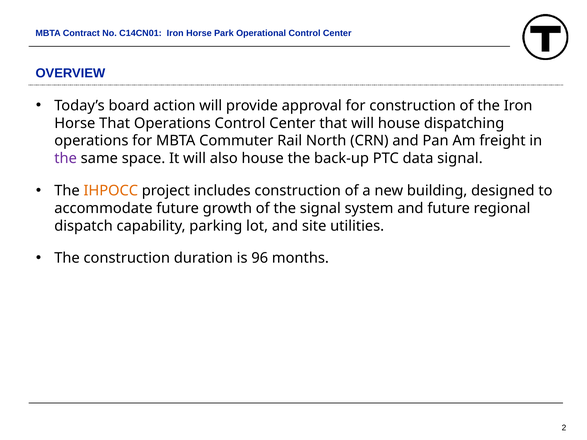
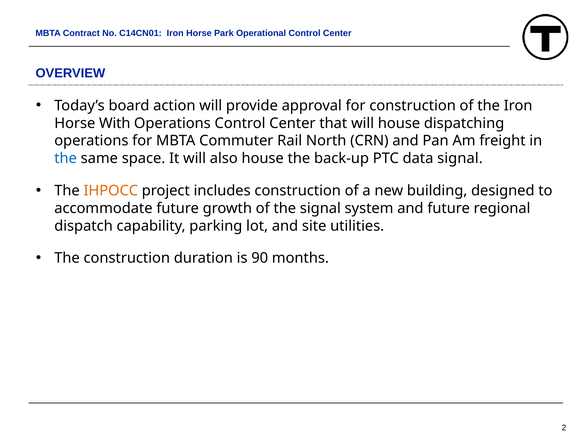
Horse That: That -> With
the at (66, 159) colour: purple -> blue
96: 96 -> 90
